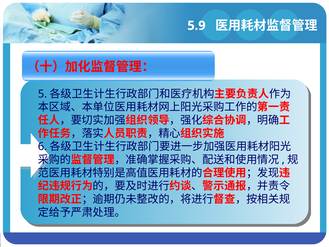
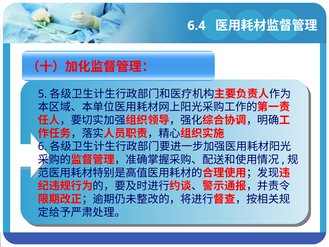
5.9: 5.9 -> 6.4
